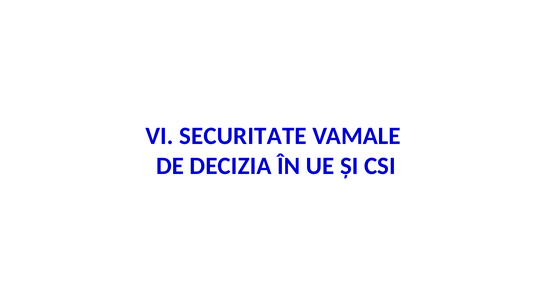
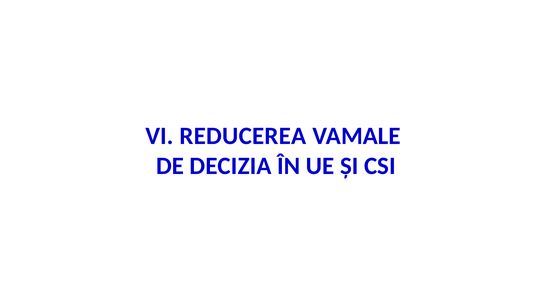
SECURITATE: SECURITATE -> REDUCEREA
